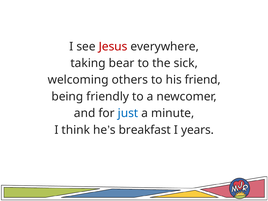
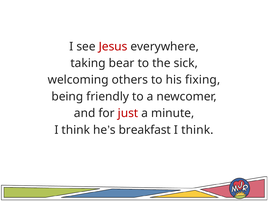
friend: friend -> fixing
just colour: blue -> red
years at (197, 130): years -> think
